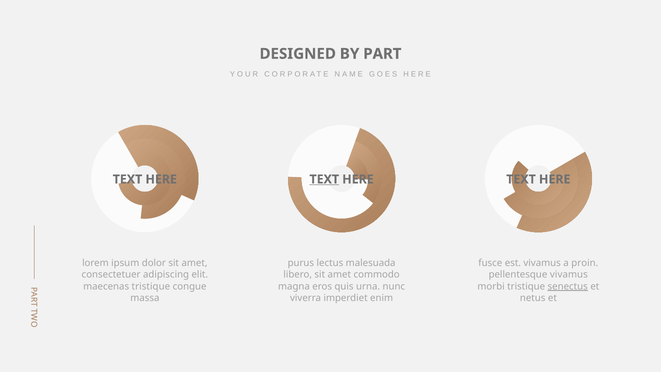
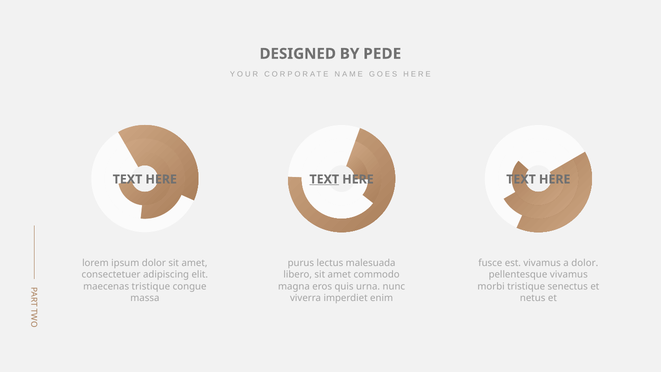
PART: PART -> PEDE
a proin: proin -> dolor
senectus underline: present -> none
